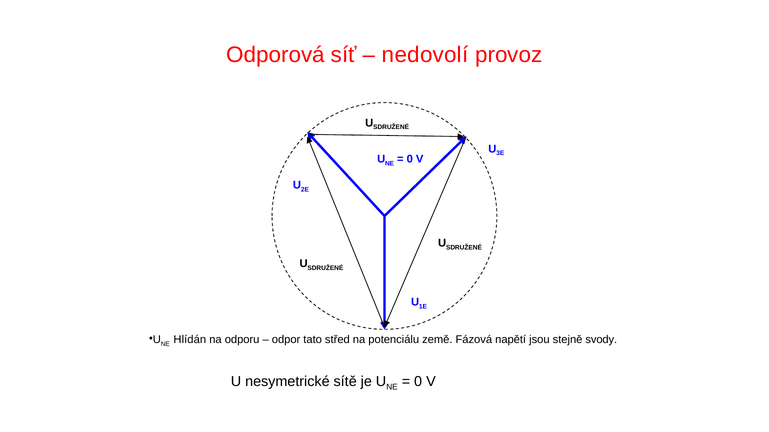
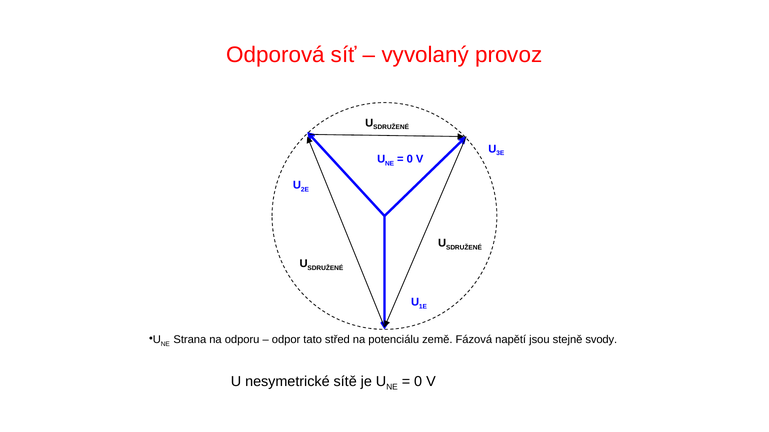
nedovolí: nedovolí -> vyvolaný
Hlídán: Hlídán -> Strana
